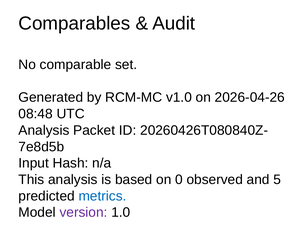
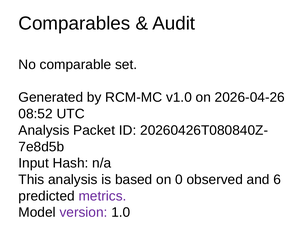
08:48: 08:48 -> 08:52
5: 5 -> 6
metrics colour: blue -> purple
